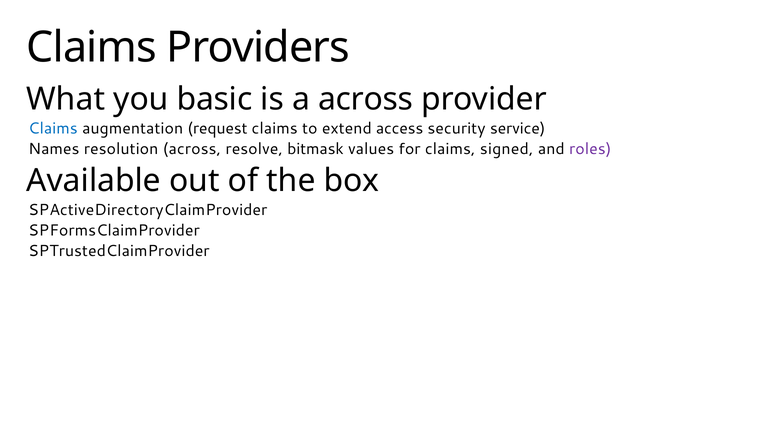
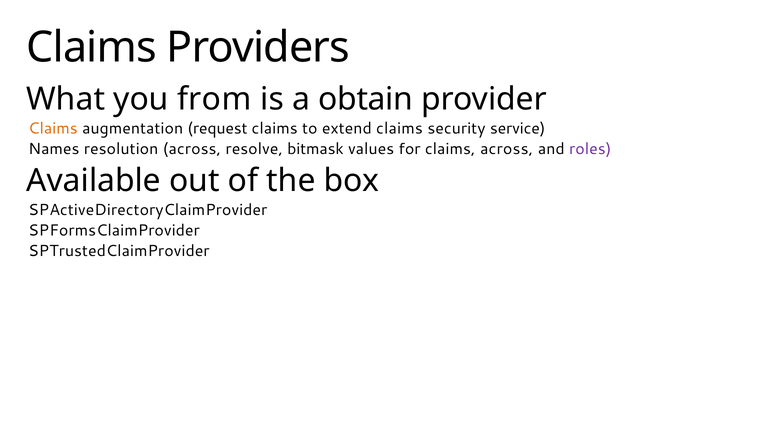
basic: basic -> from
a across: across -> obtain
Claims at (53, 128) colour: blue -> orange
extend access: access -> claims
claims signed: signed -> across
